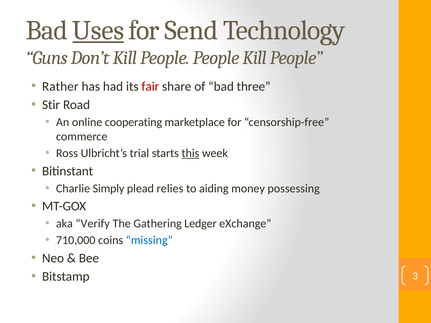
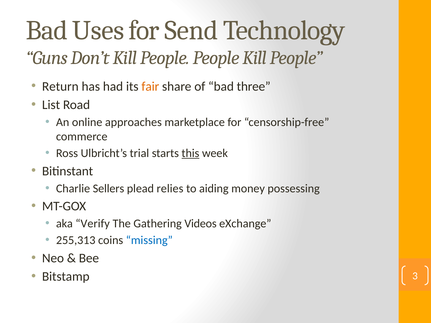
Uses underline: present -> none
Rather: Rather -> Return
fair colour: red -> orange
Stir: Stir -> List
cooperating: cooperating -> approaches
Simply: Simply -> Sellers
Ledger: Ledger -> Videos
710,000: 710,000 -> 255,313
